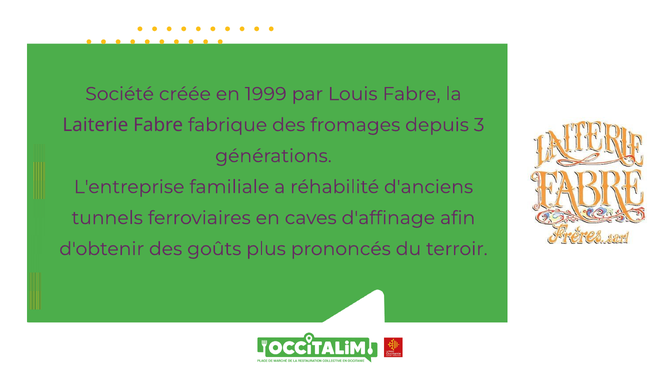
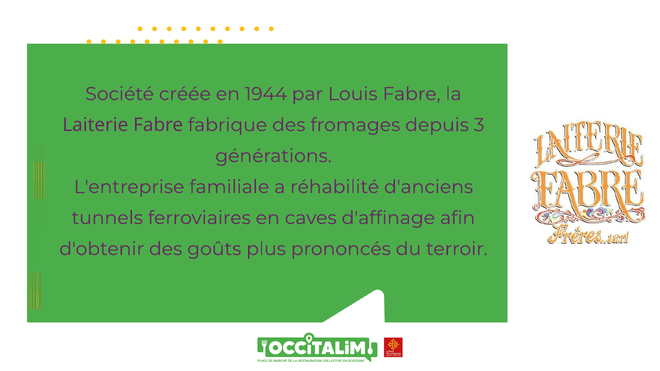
1999: 1999 -> 1944
